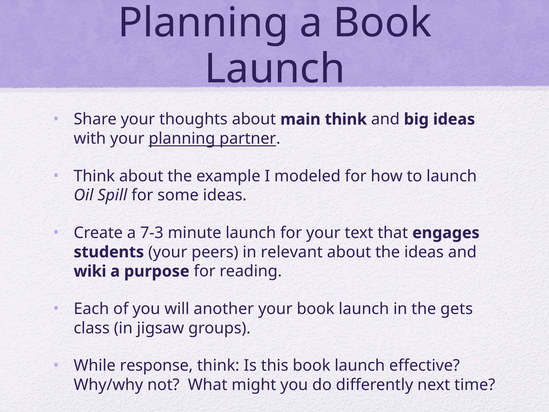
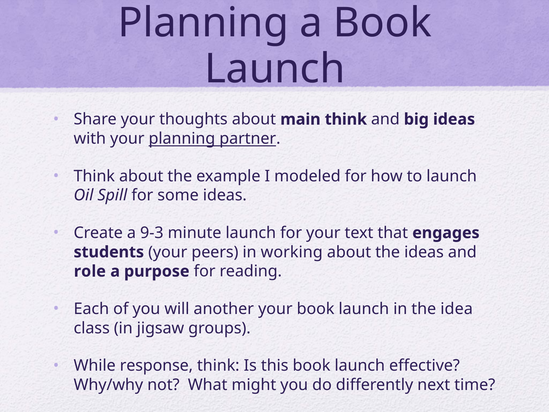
7-3: 7-3 -> 9-3
relevant: relevant -> working
wiki: wiki -> role
gets: gets -> idea
